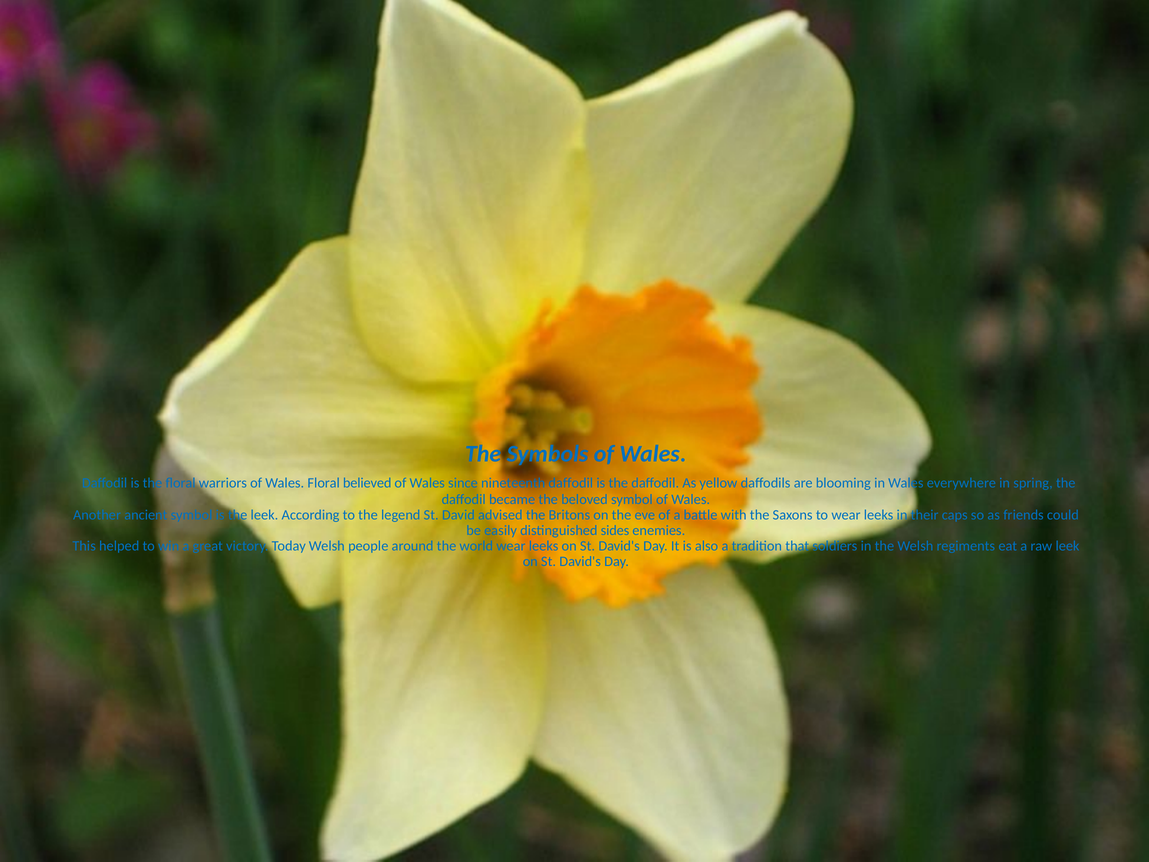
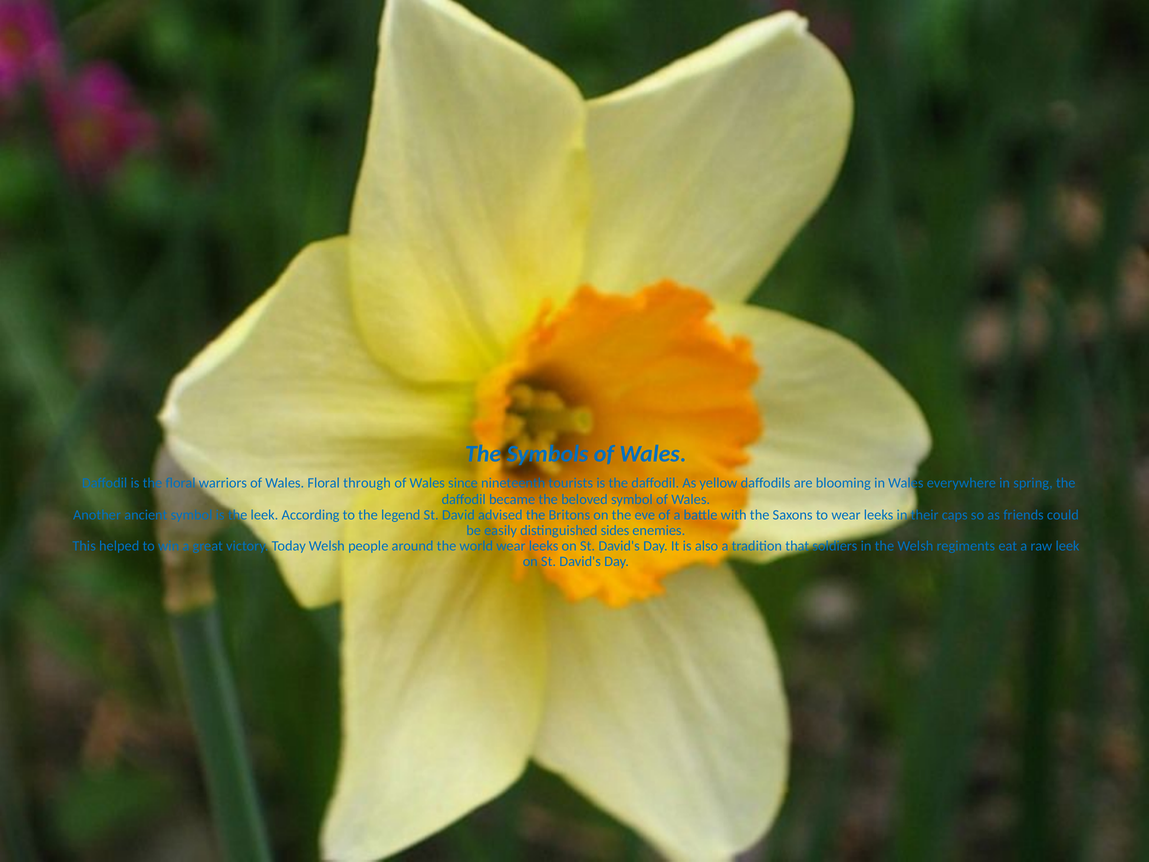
believed: believed -> through
nineteenth daffodil: daffodil -> tourists
